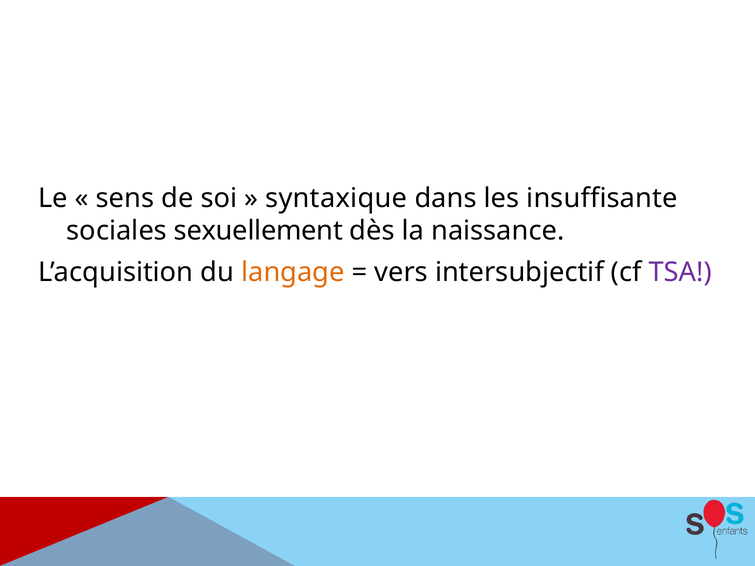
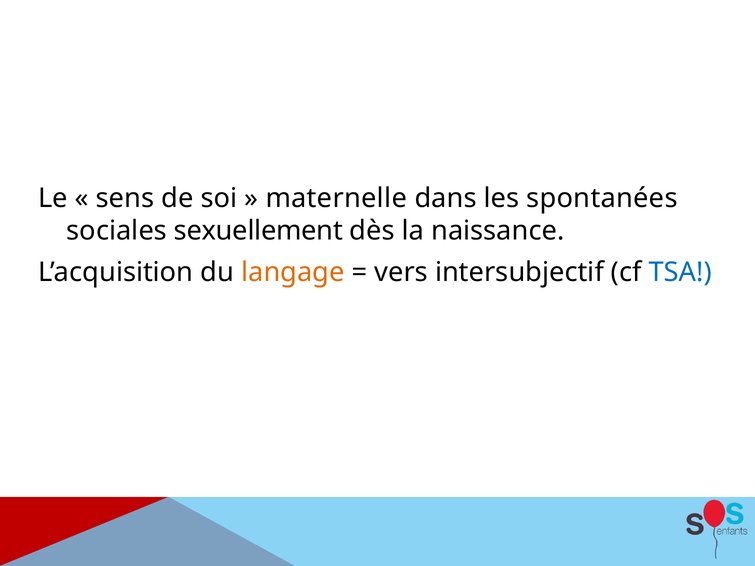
syntaxique: syntaxique -> maternelle
insuffisante: insuffisante -> spontanées
TSA colour: purple -> blue
